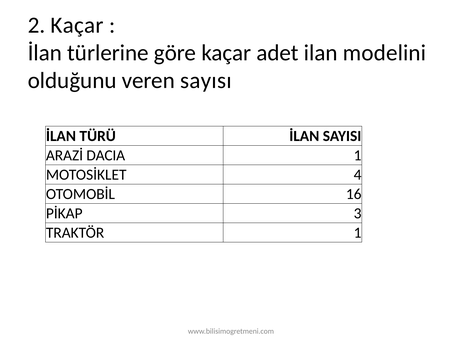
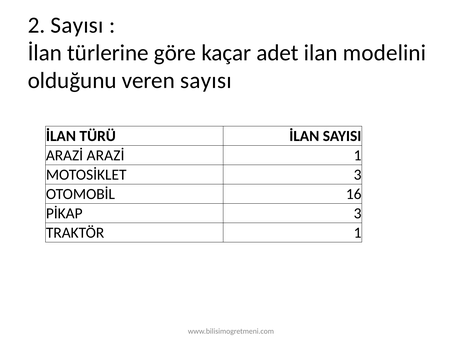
2 Kaçar: Kaçar -> Sayısı
ARAZİ DACIA: DACIA -> ARAZİ
MOTOSİKLET 4: 4 -> 3
